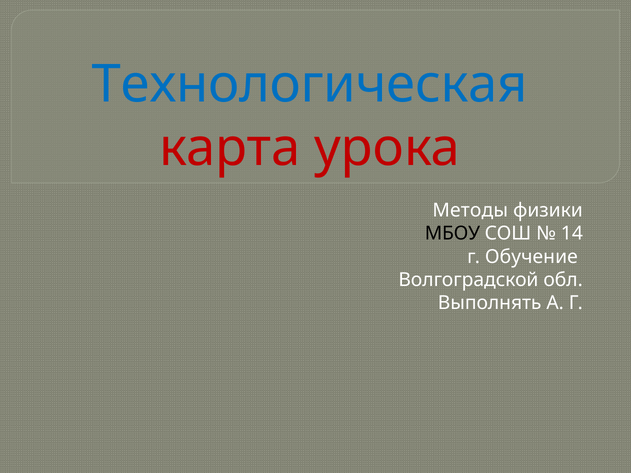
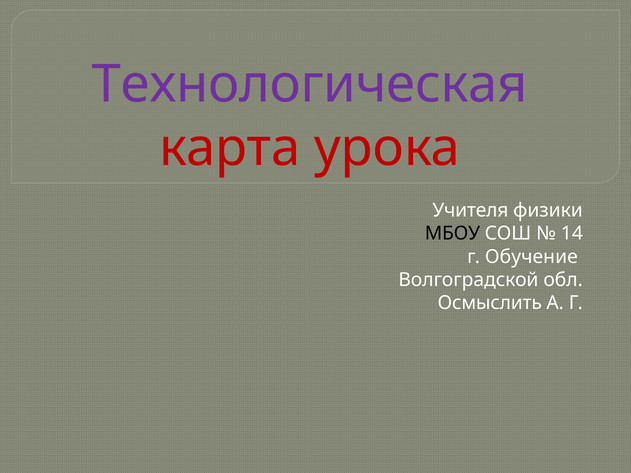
Технологическая colour: blue -> purple
Методы: Методы -> Учителя
Выполнять: Выполнять -> Осмыслить
